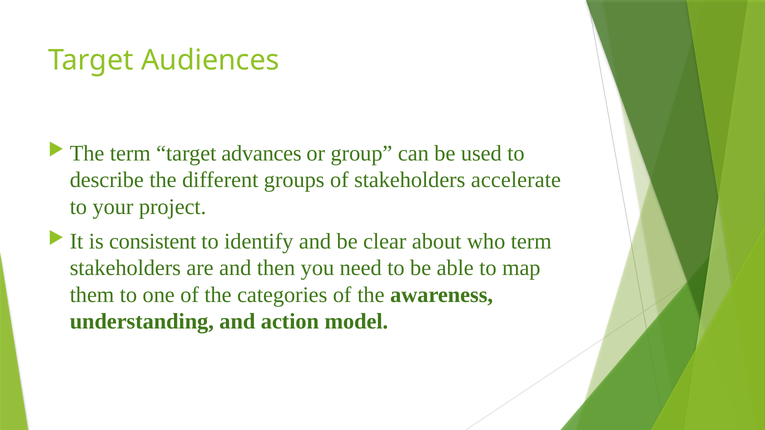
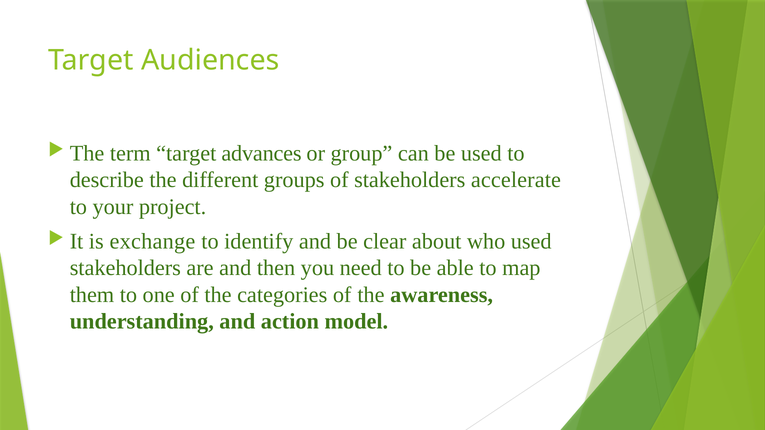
consistent: consistent -> exchange
who term: term -> used
